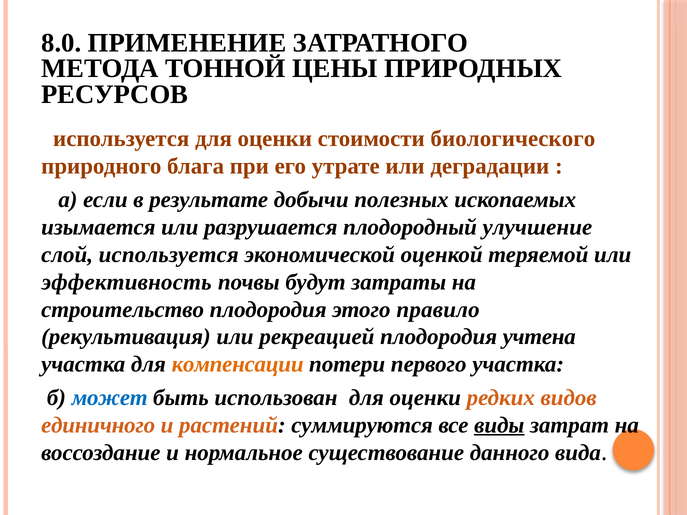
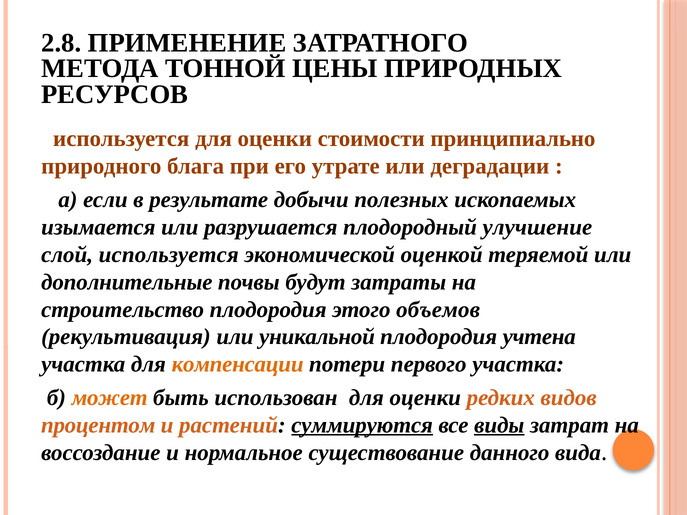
8.0: 8.0 -> 2.8
биологического: биологического -> принципиально
эффективность: эффективность -> дополнительные
правило: правило -> объемов
рекреацией: рекреацией -> уникальной
может colour: blue -> orange
единичного: единичного -> процентом
суммируются underline: none -> present
